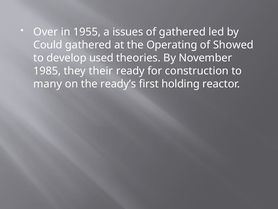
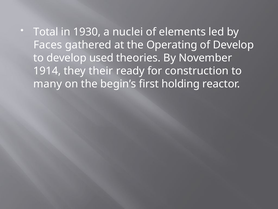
Over: Over -> Total
1955: 1955 -> 1930
issues: issues -> nuclei
of gathered: gathered -> elements
Could: Could -> Faces
of Showed: Showed -> Develop
1985: 1985 -> 1914
ready’s: ready’s -> begin’s
